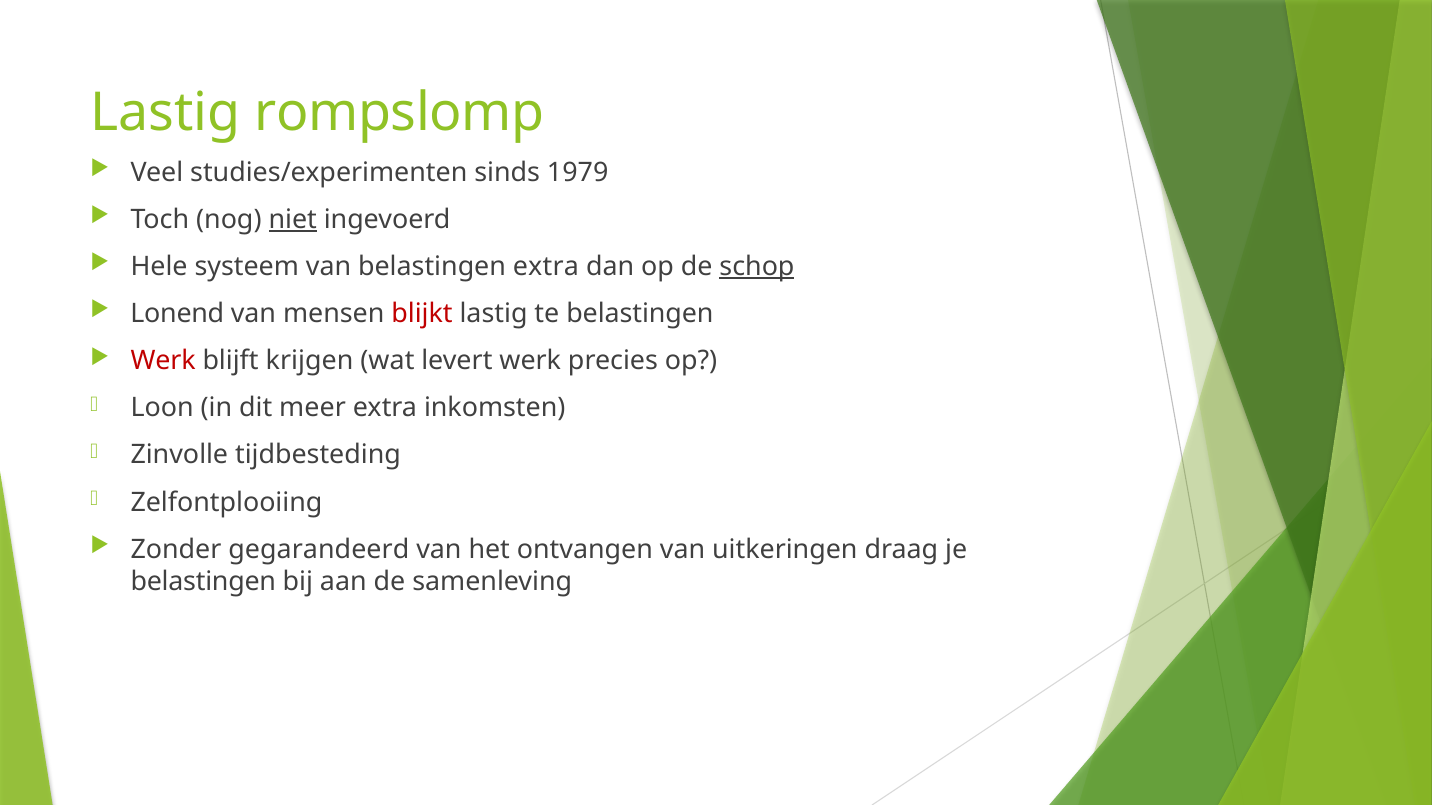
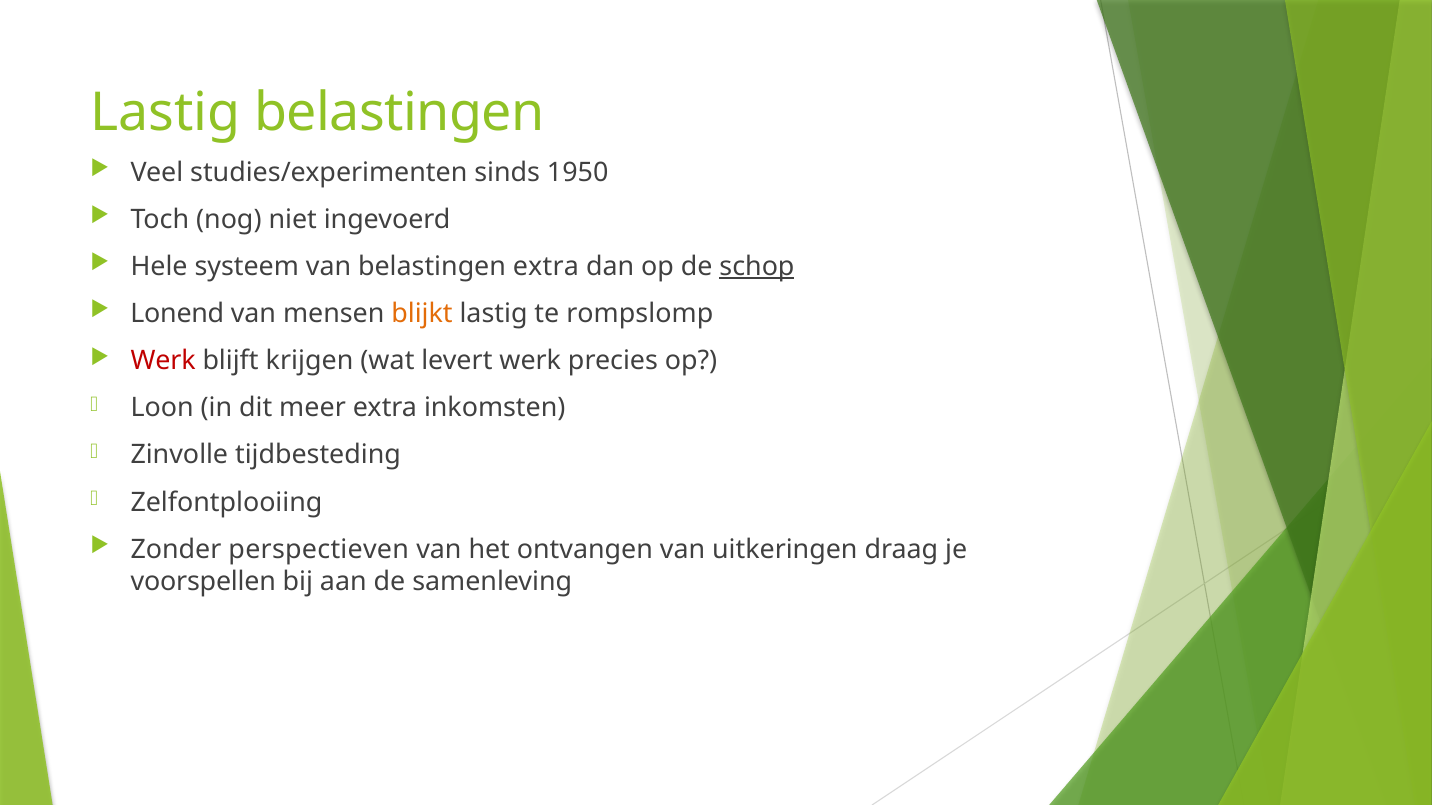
Lastig rompslomp: rompslomp -> belastingen
1979: 1979 -> 1950
niet underline: present -> none
blijkt colour: red -> orange
te belastingen: belastingen -> rompslomp
gegarandeerd: gegarandeerd -> perspectieven
belastingen at (203, 582): belastingen -> voorspellen
